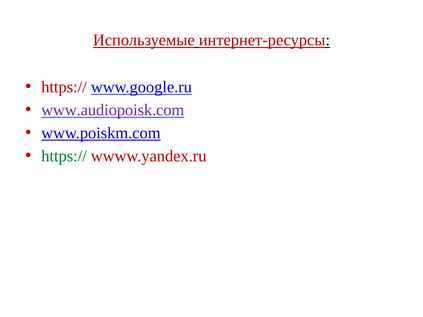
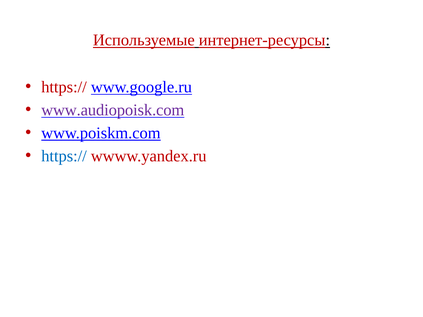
https:// at (64, 156) colour: green -> blue
